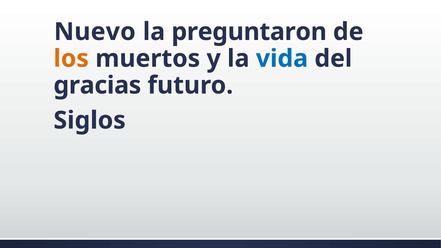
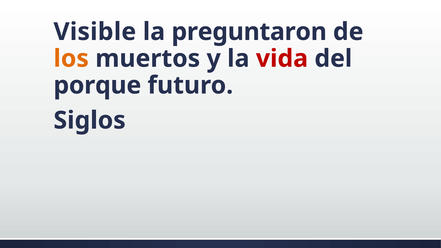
Nuevo: Nuevo -> Visible
vida colour: blue -> red
gracias: gracias -> porque
